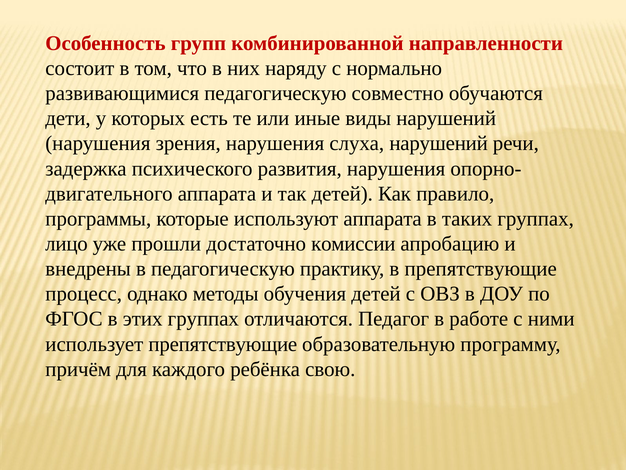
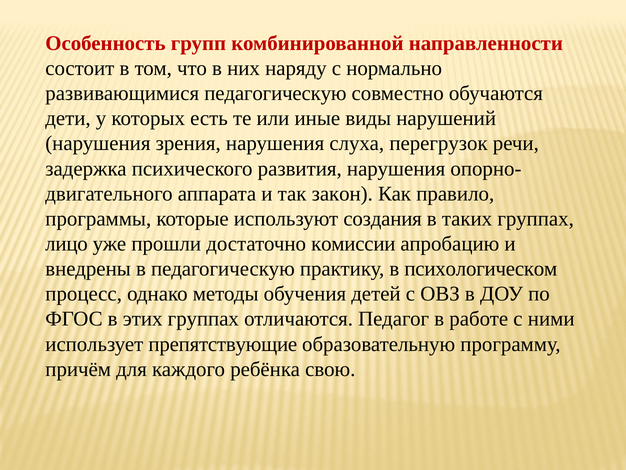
слуха нарушений: нарушений -> перегрузок
так детей: детей -> закон
используют аппарата: аппарата -> создания
в препятствующие: препятствующие -> психологическом
